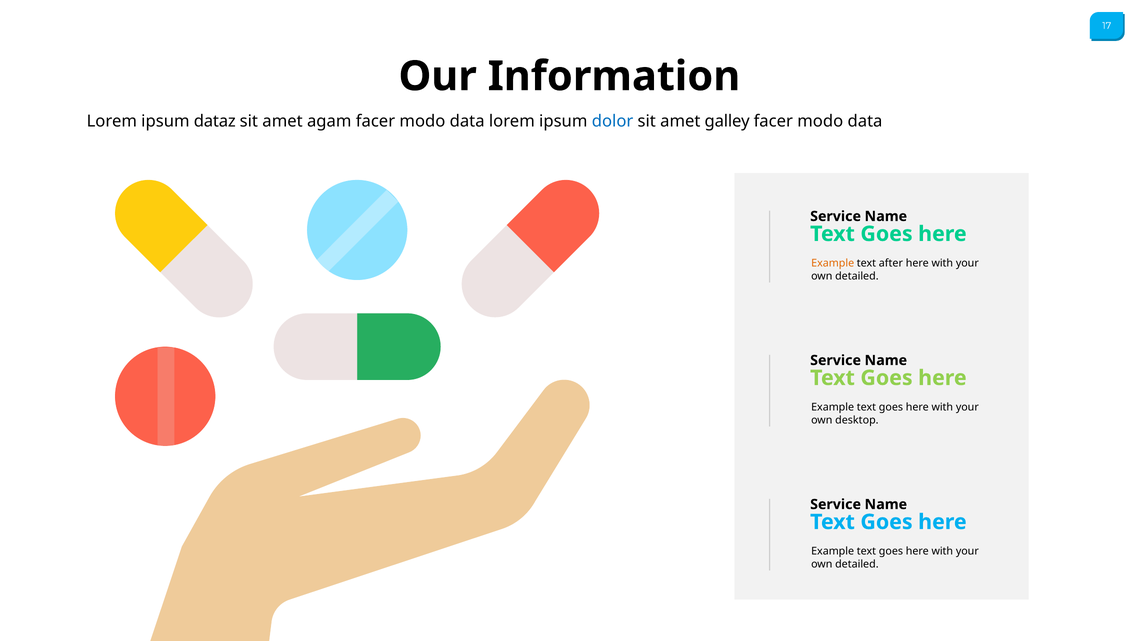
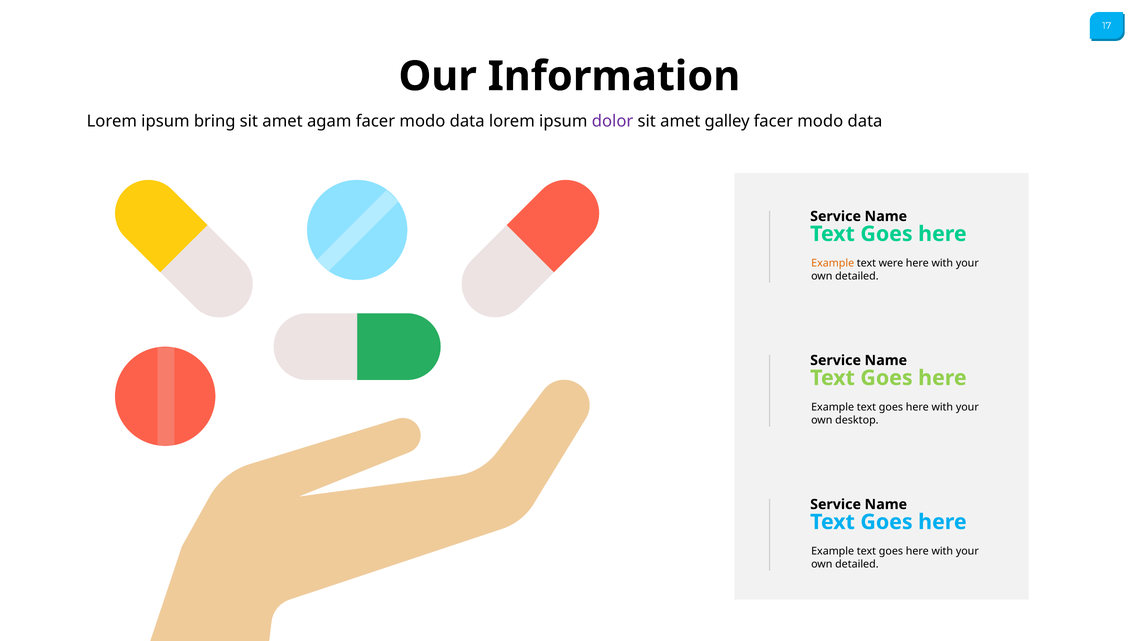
dataz: dataz -> bring
dolor colour: blue -> purple
after: after -> were
